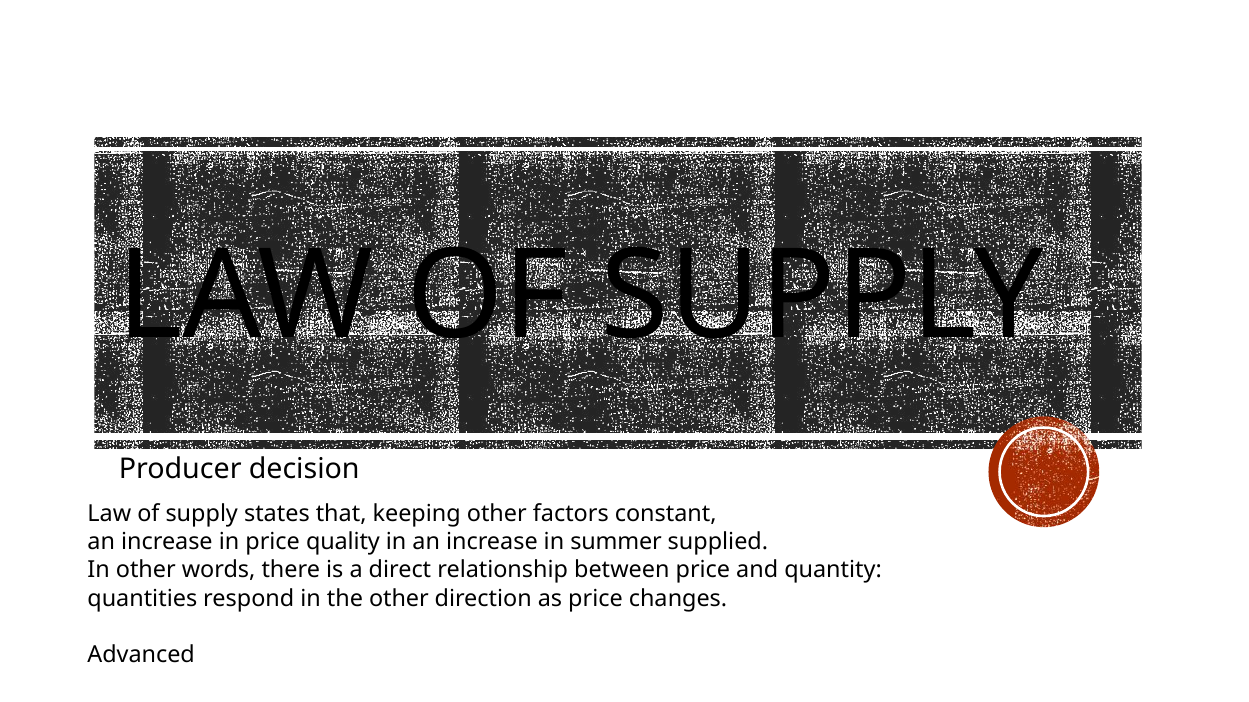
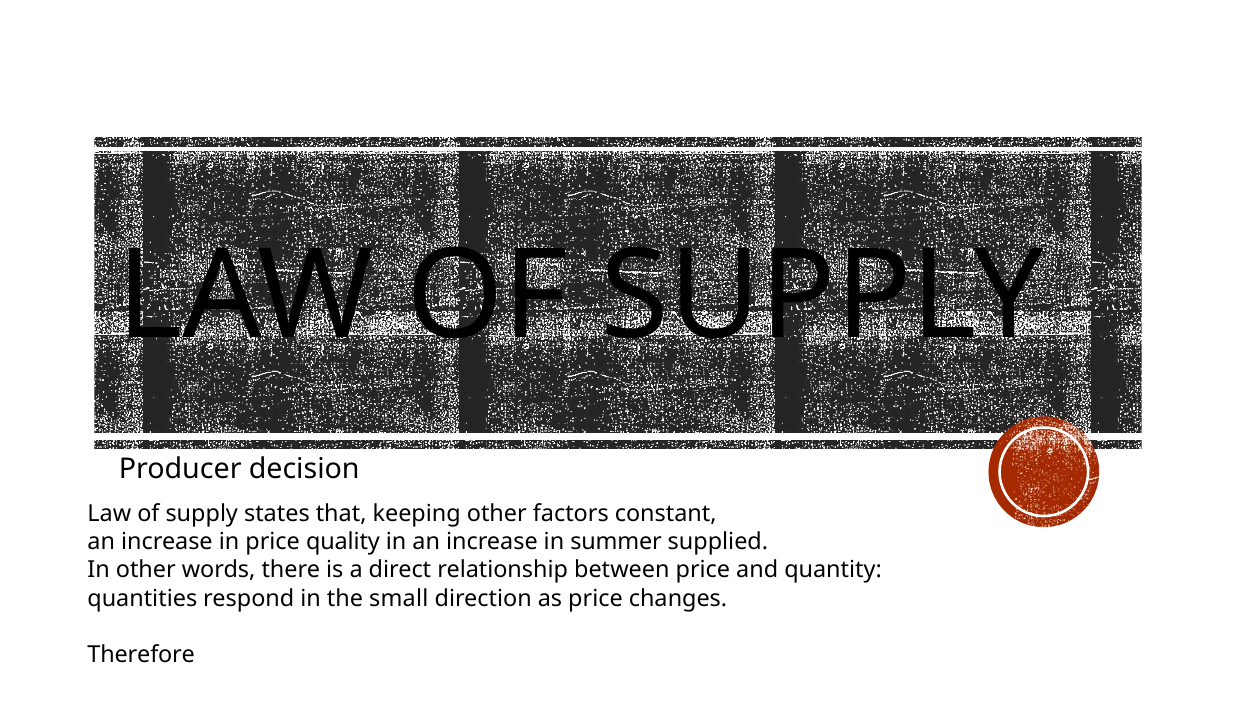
the other: other -> small
Advanced: Advanced -> Therefore
